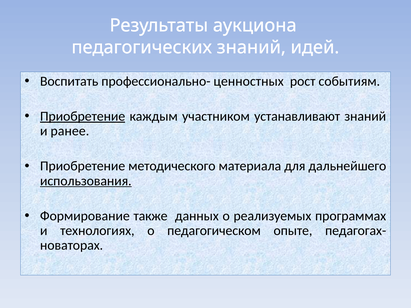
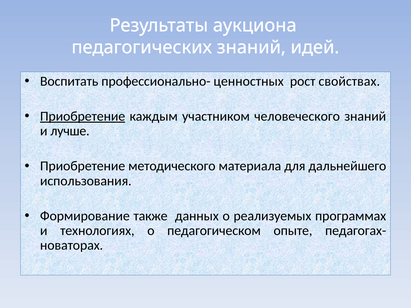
событиям: событиям -> свойствах
устанавливают: устанавливают -> человеческого
ранее: ранее -> лучше
использования underline: present -> none
